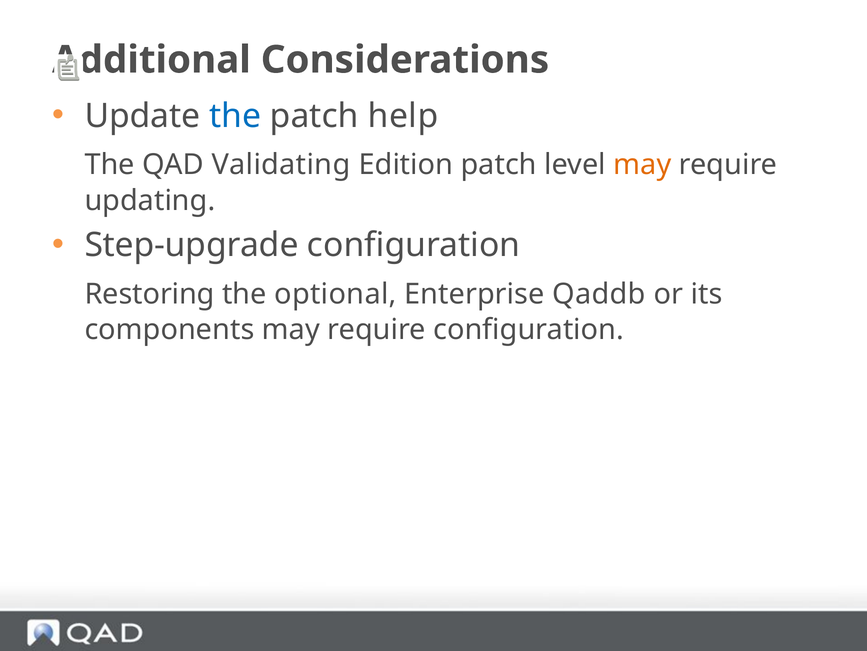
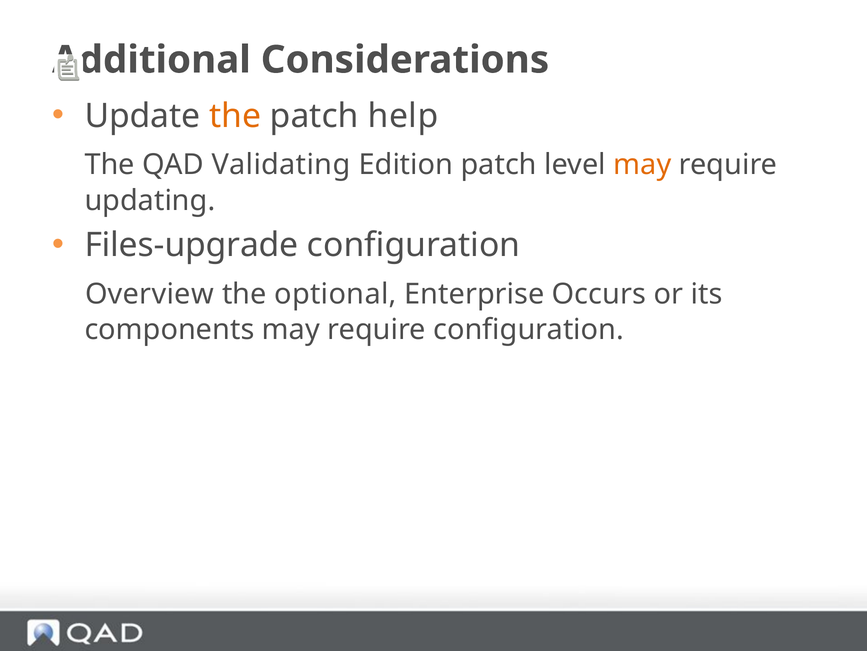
the at (235, 116) colour: blue -> orange
Step-upgrade: Step-upgrade -> Files-upgrade
Restoring: Restoring -> Overview
Qaddb: Qaddb -> Occurs
